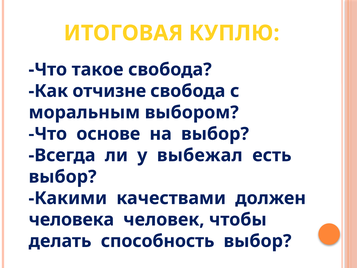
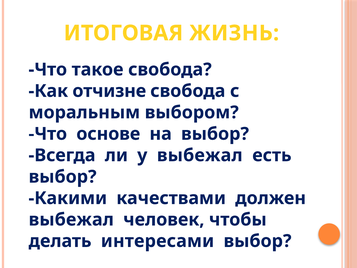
КУПЛЮ: КУПЛЮ -> ЖИЗНЬ
человека at (71, 219): человека -> выбежал
способность: способность -> интересами
